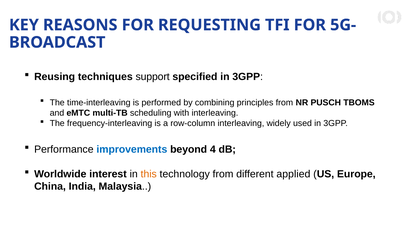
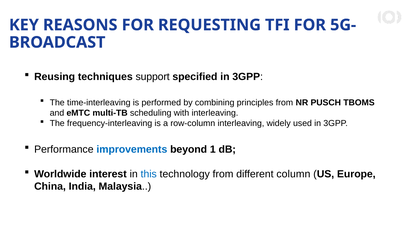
4: 4 -> 1
this colour: orange -> blue
applied: applied -> column
